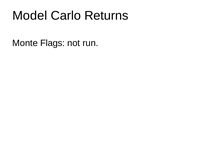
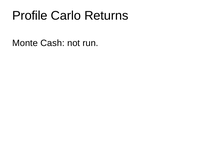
Model: Model -> Profile
Flags: Flags -> Cash
